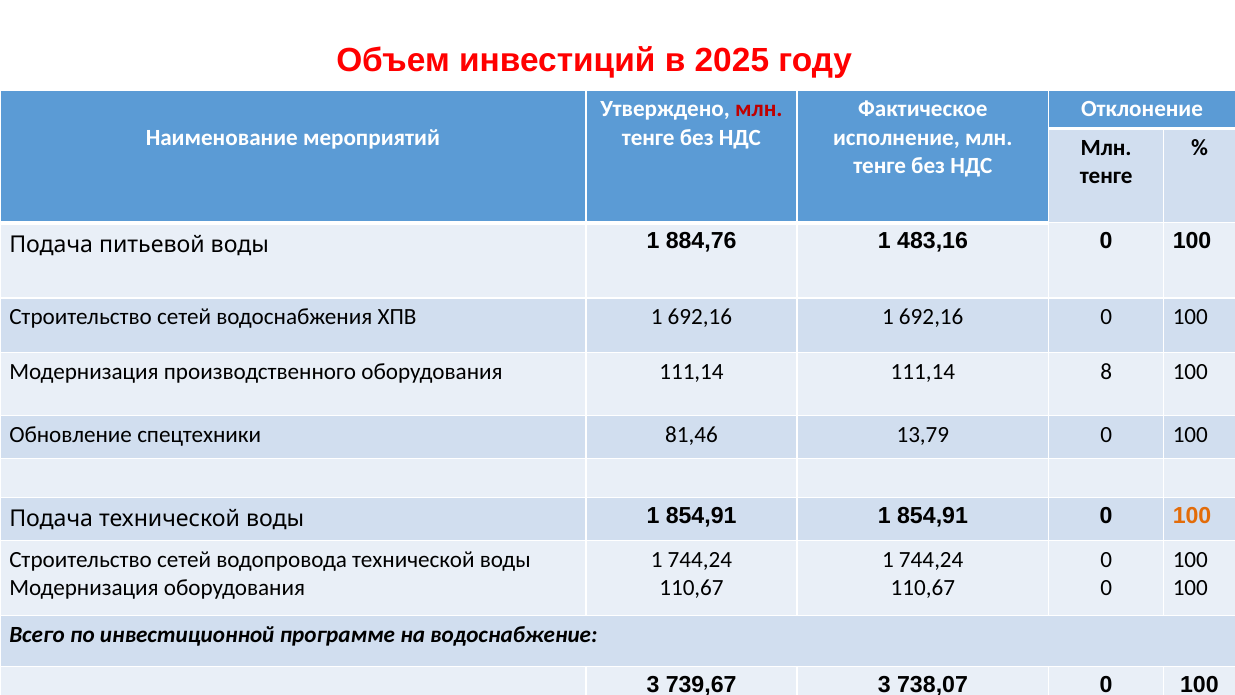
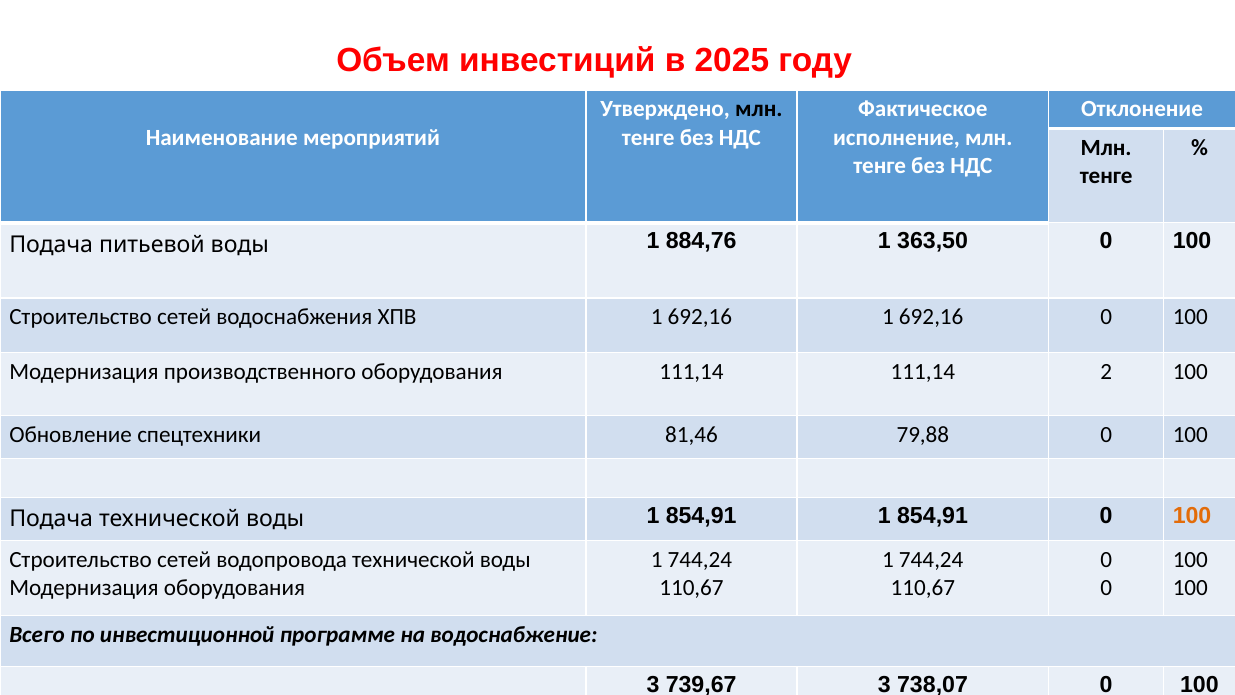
млн at (759, 109) colour: red -> black
483,16: 483,16 -> 363,50
8: 8 -> 2
13,79: 13,79 -> 79,88
